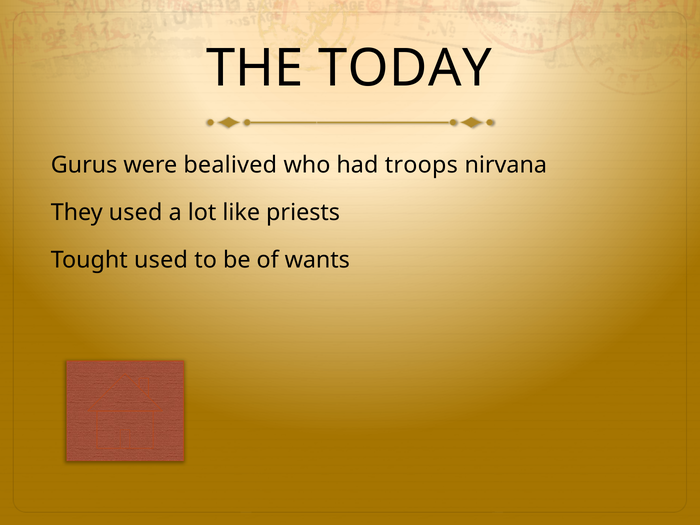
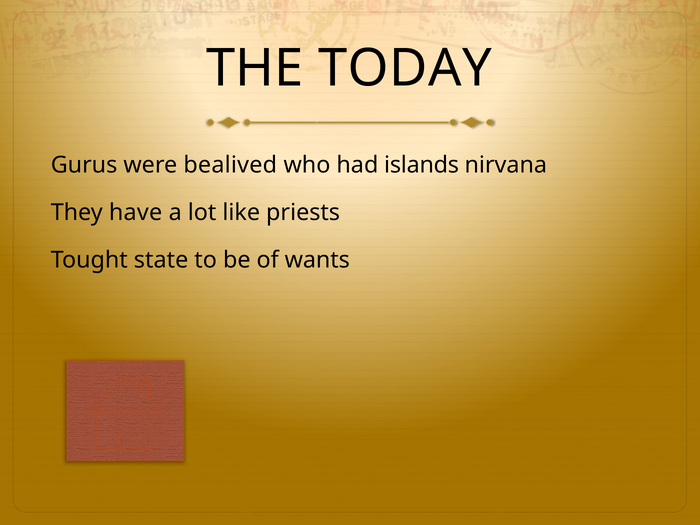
troops: troops -> islands
They used: used -> have
Tought used: used -> state
